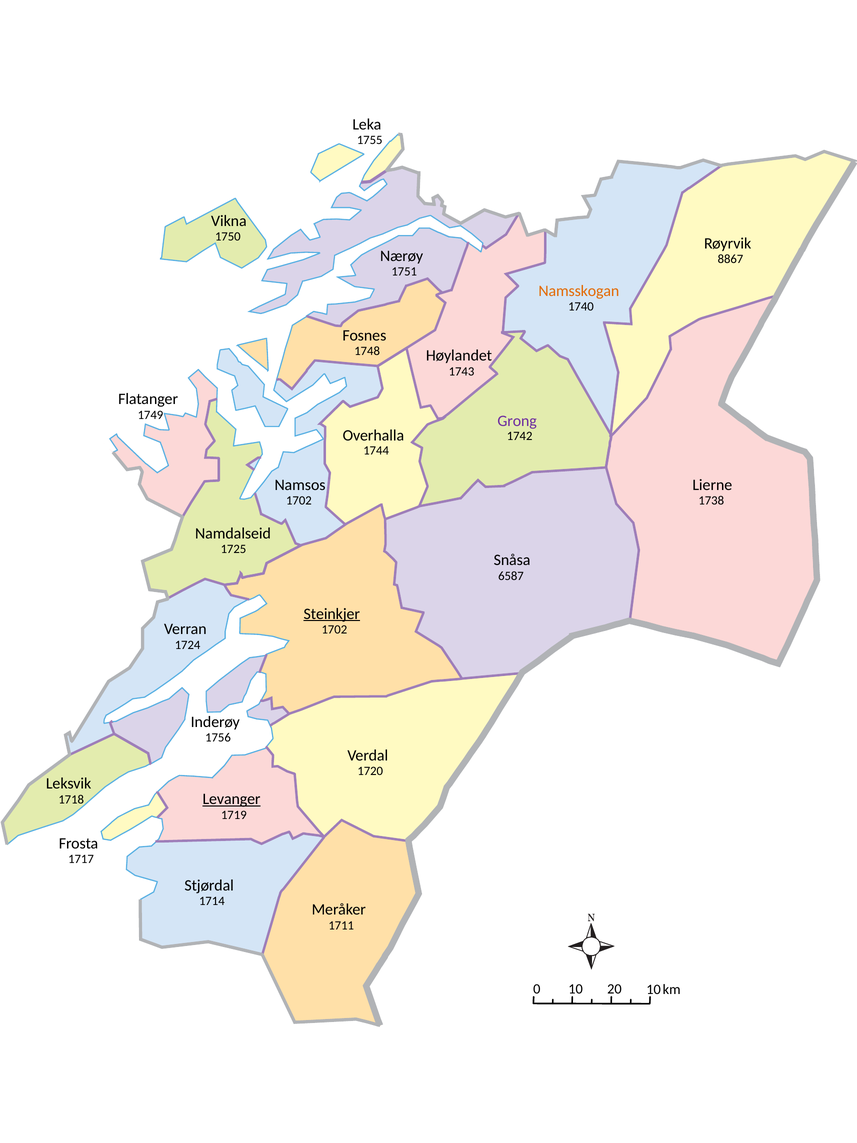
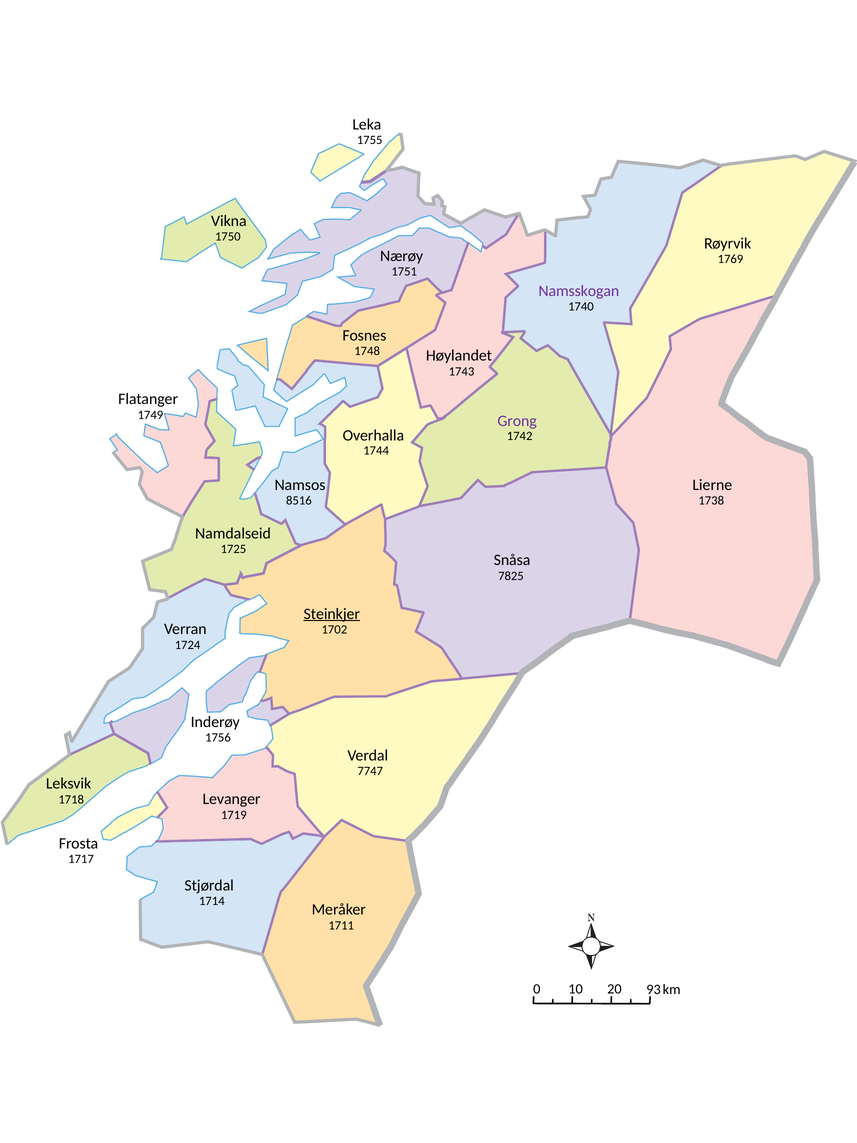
8867: 8867 -> 1769
Namsskogan colour: orange -> purple
1702 at (299, 501): 1702 -> 8516
6587: 6587 -> 7825
1720: 1720 -> 7747
Levanger underline: present -> none
20 10: 10 -> 93
